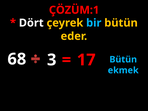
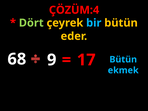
ÇÖZÜM:1: ÇÖZÜM:1 -> ÇÖZÜM:4
Dört colour: white -> light green
3: 3 -> 9
